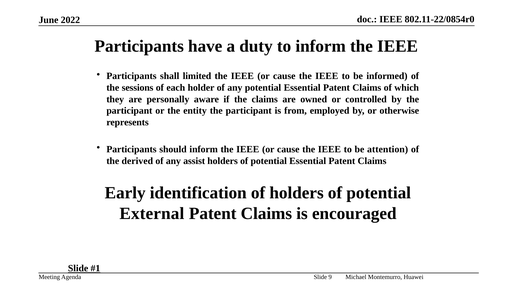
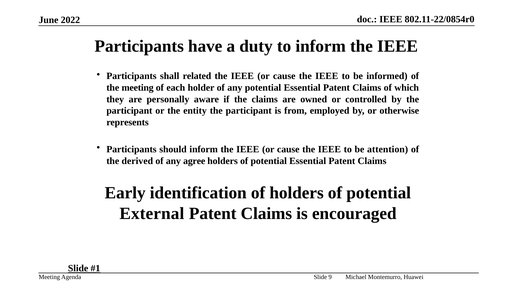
limited: limited -> related
the sessions: sessions -> meeting
assist: assist -> agree
